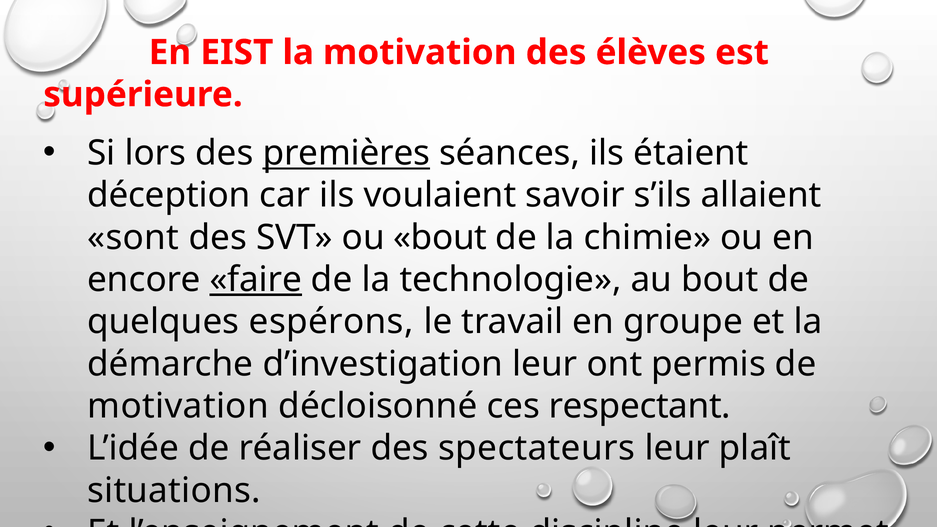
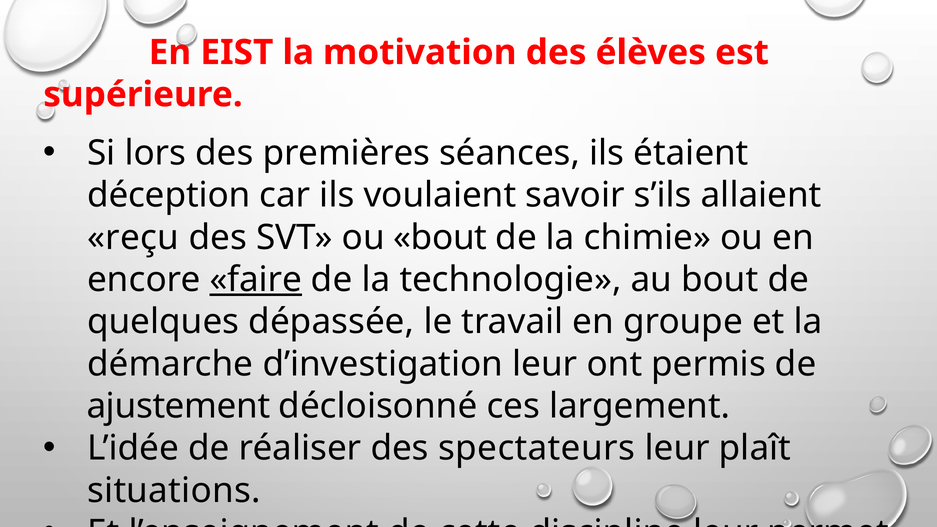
premières underline: present -> none
sont: sont -> reçu
espérons: espérons -> dépassée
motivation at (178, 406): motivation -> ajustement
respectant: respectant -> largement
